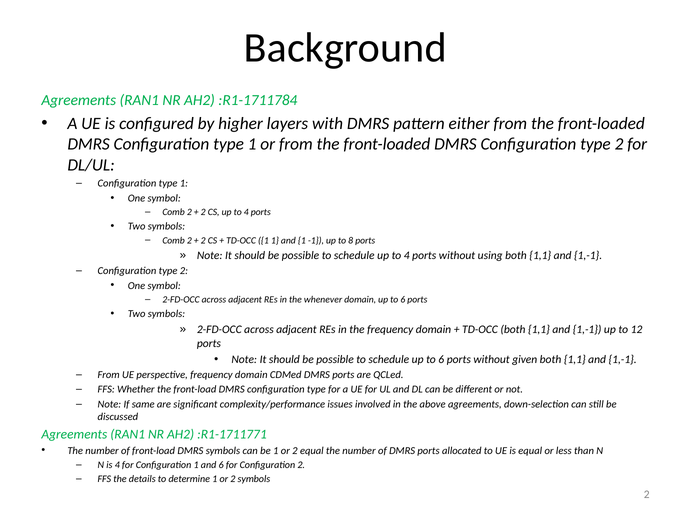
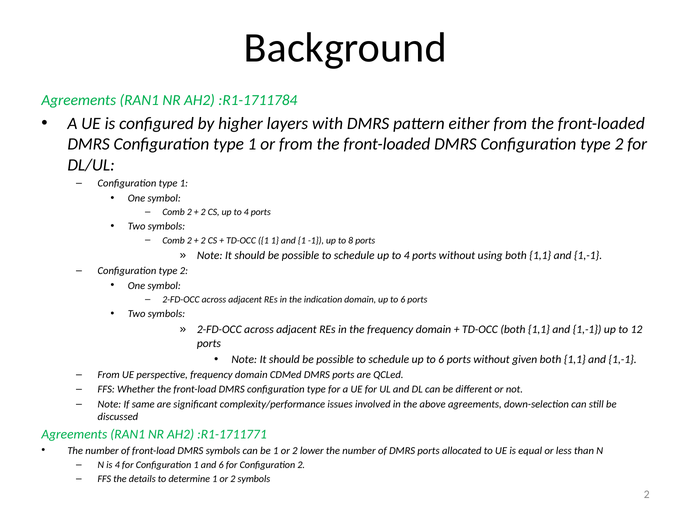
whenever: whenever -> indication
2 equal: equal -> lower
